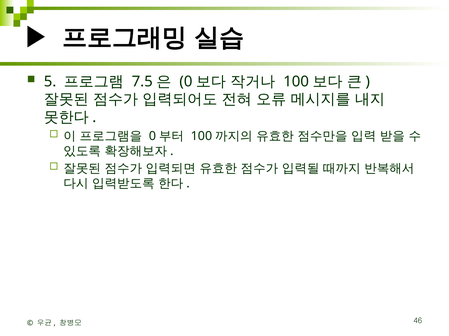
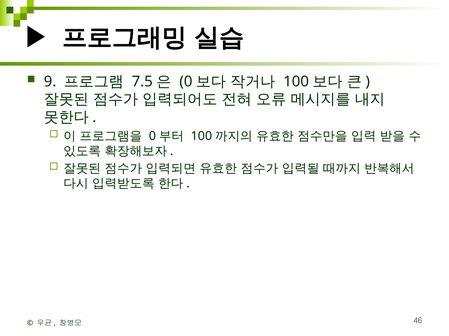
5: 5 -> 9
